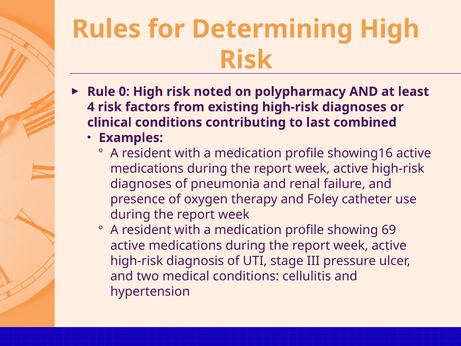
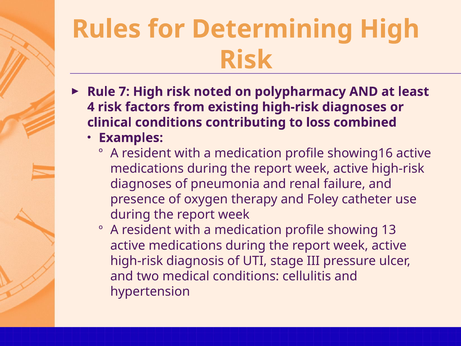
0: 0 -> 7
last: last -> loss
69: 69 -> 13
